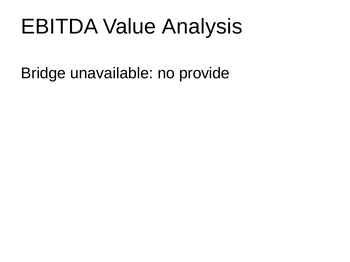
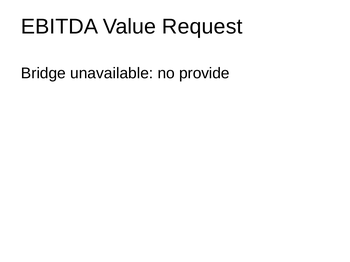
Analysis: Analysis -> Request
